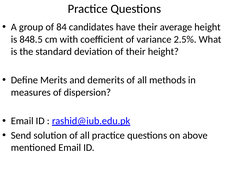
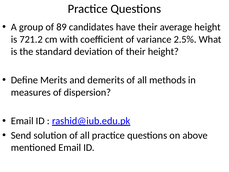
84: 84 -> 89
848.5: 848.5 -> 721.2
